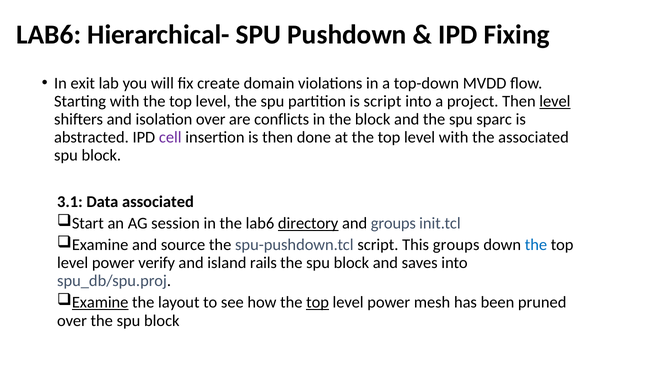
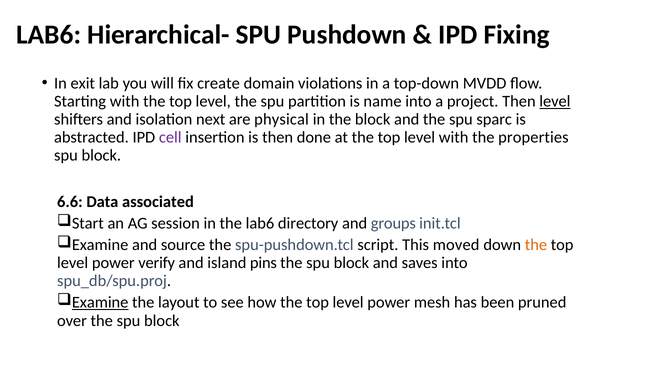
is script: script -> name
isolation over: over -> next
conflicts: conflicts -> physical
the associated: associated -> properties
3.1: 3.1 -> 6.6
directory underline: present -> none
This groups: groups -> moved
the at (536, 245) colour: blue -> orange
rails: rails -> pins
top at (318, 303) underline: present -> none
